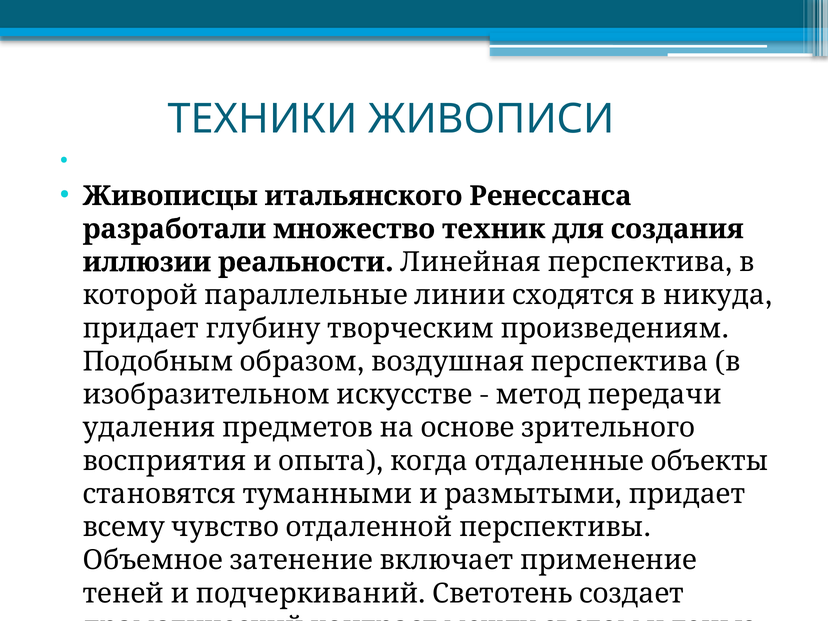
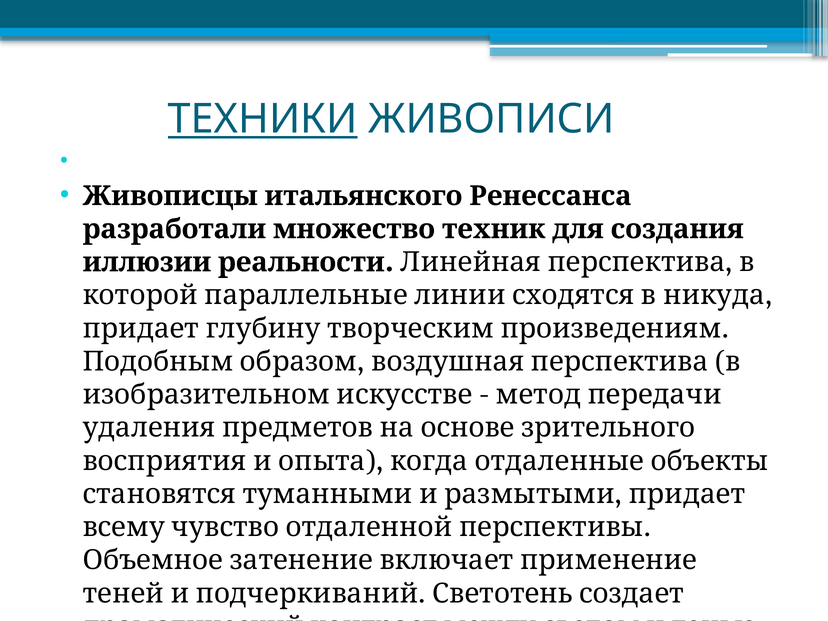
ТЕХНИКИ underline: none -> present
